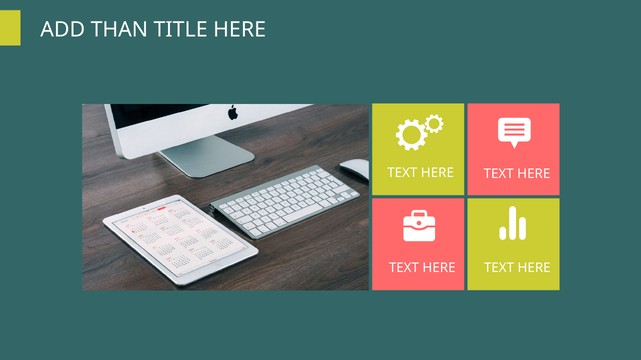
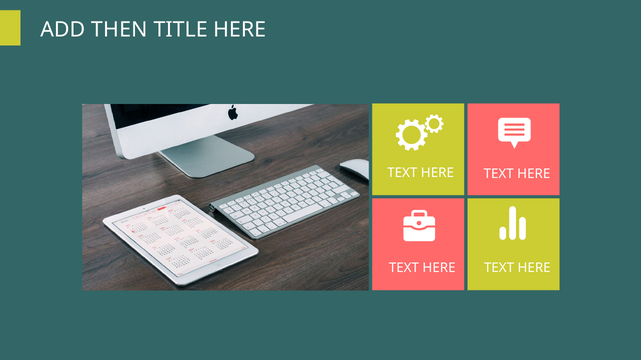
THAN: THAN -> THEN
